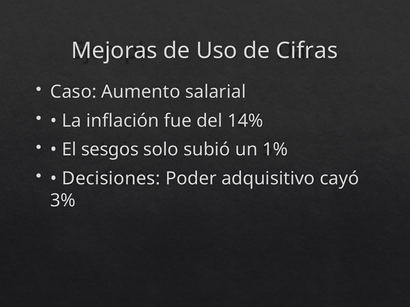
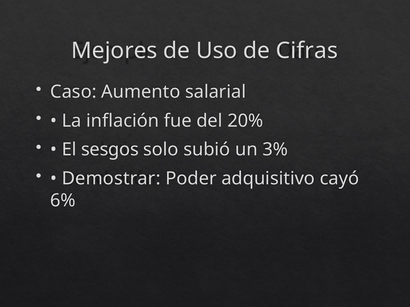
Mejoras: Mejoras -> Mejores
14%: 14% -> 20%
1%: 1% -> 3%
Decisiones: Decisiones -> Demostrar
3%: 3% -> 6%
